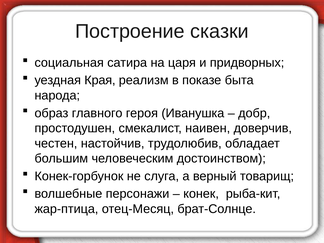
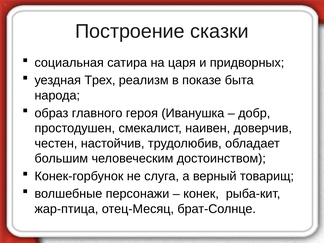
Края: Края -> Трех
